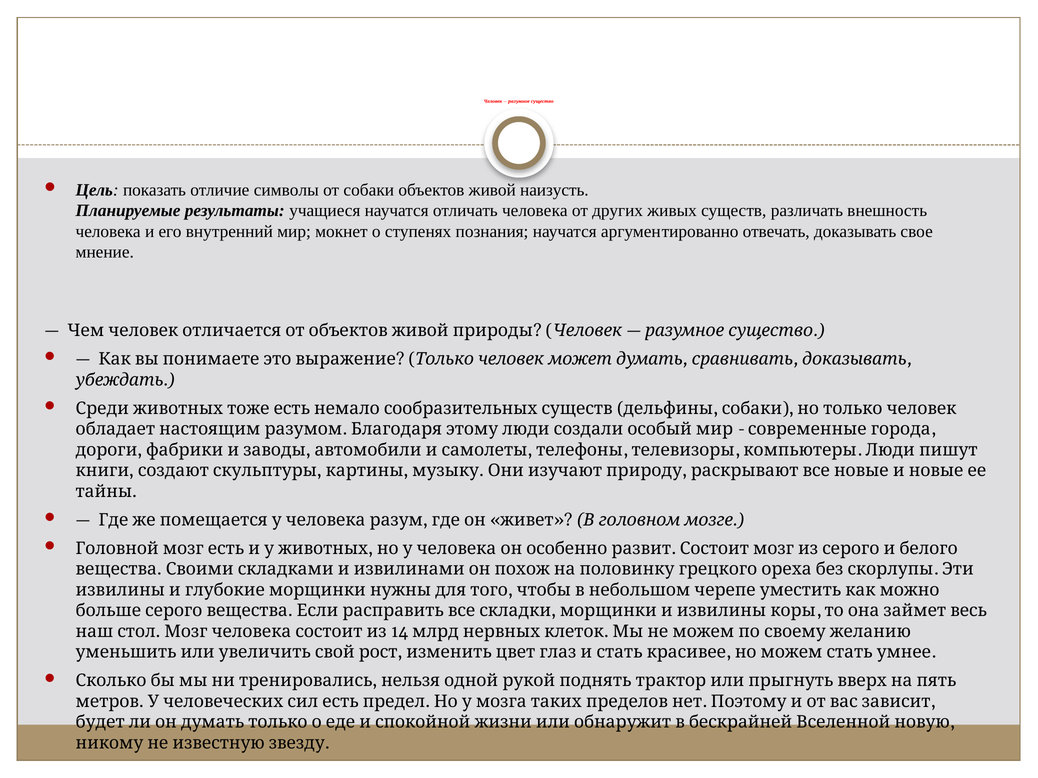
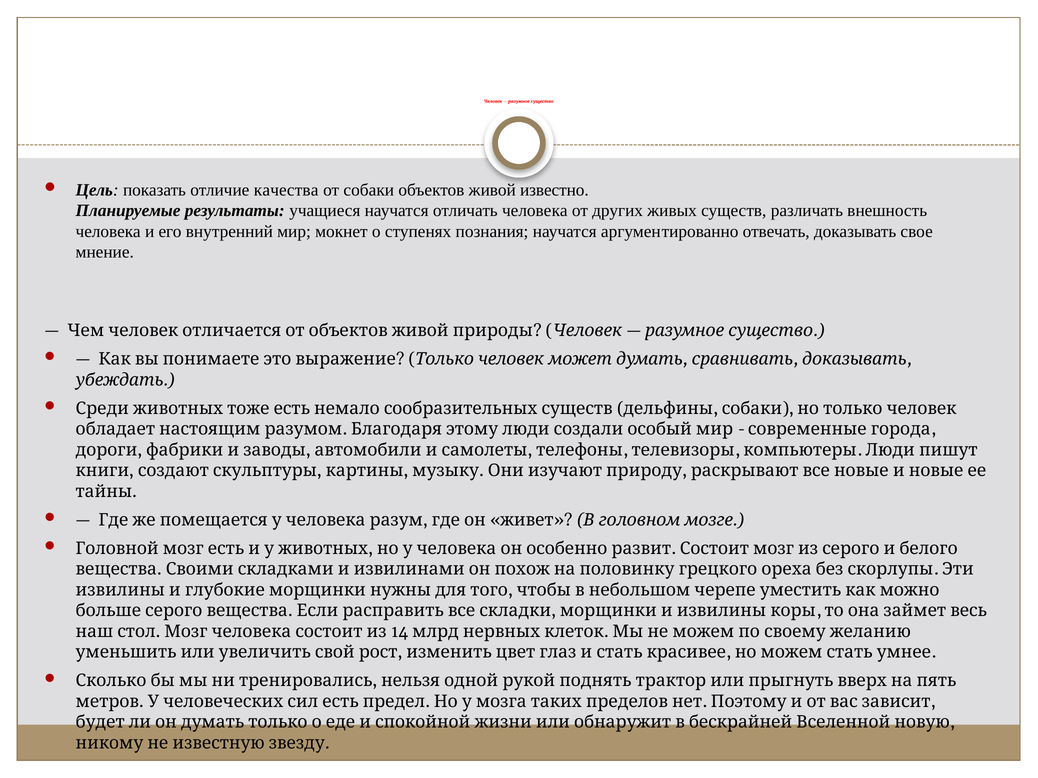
символы: символы -> качества
наизусть: наизусть -> известно
